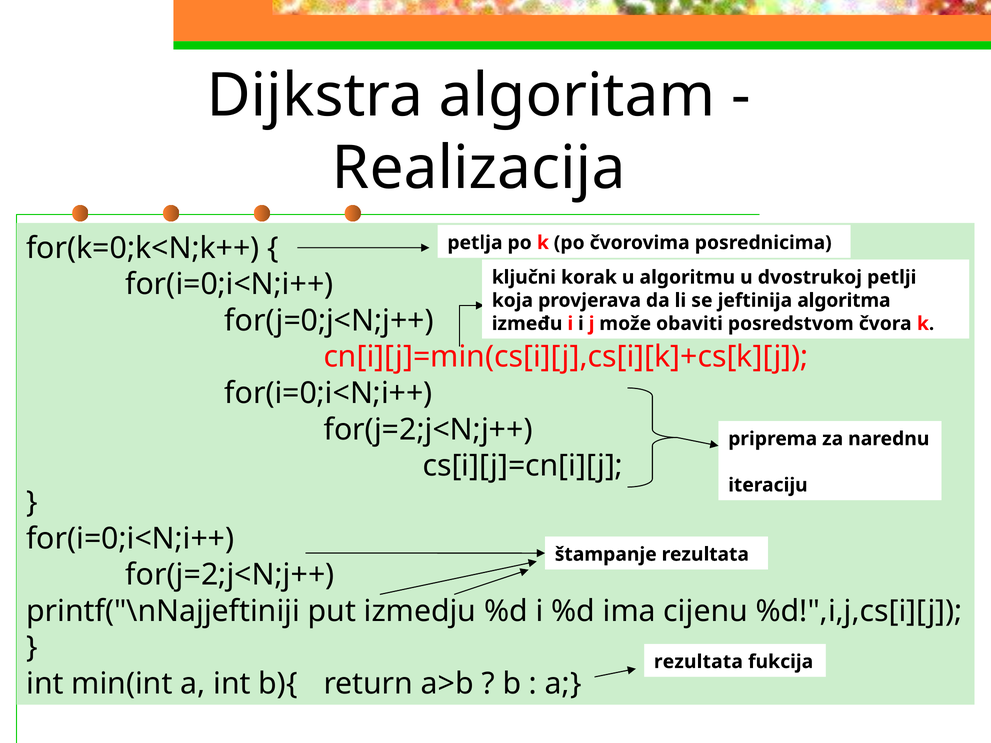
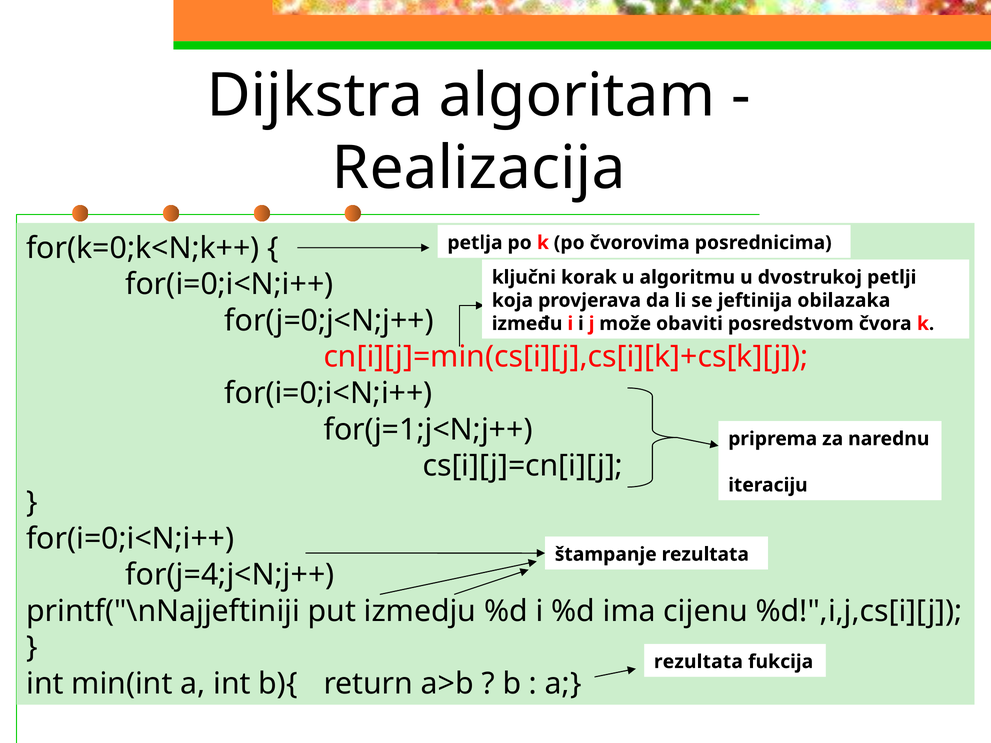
algoritma: algoritma -> obilazaka
for(j=2;j<N;j++ at (428, 430): for(j=2;j<N;j++ -> for(j=1;j<N;j++
for(j=2;j<N;j++ at (230, 575): for(j=2;j<N;j++ -> for(j=4;j<N;j++
